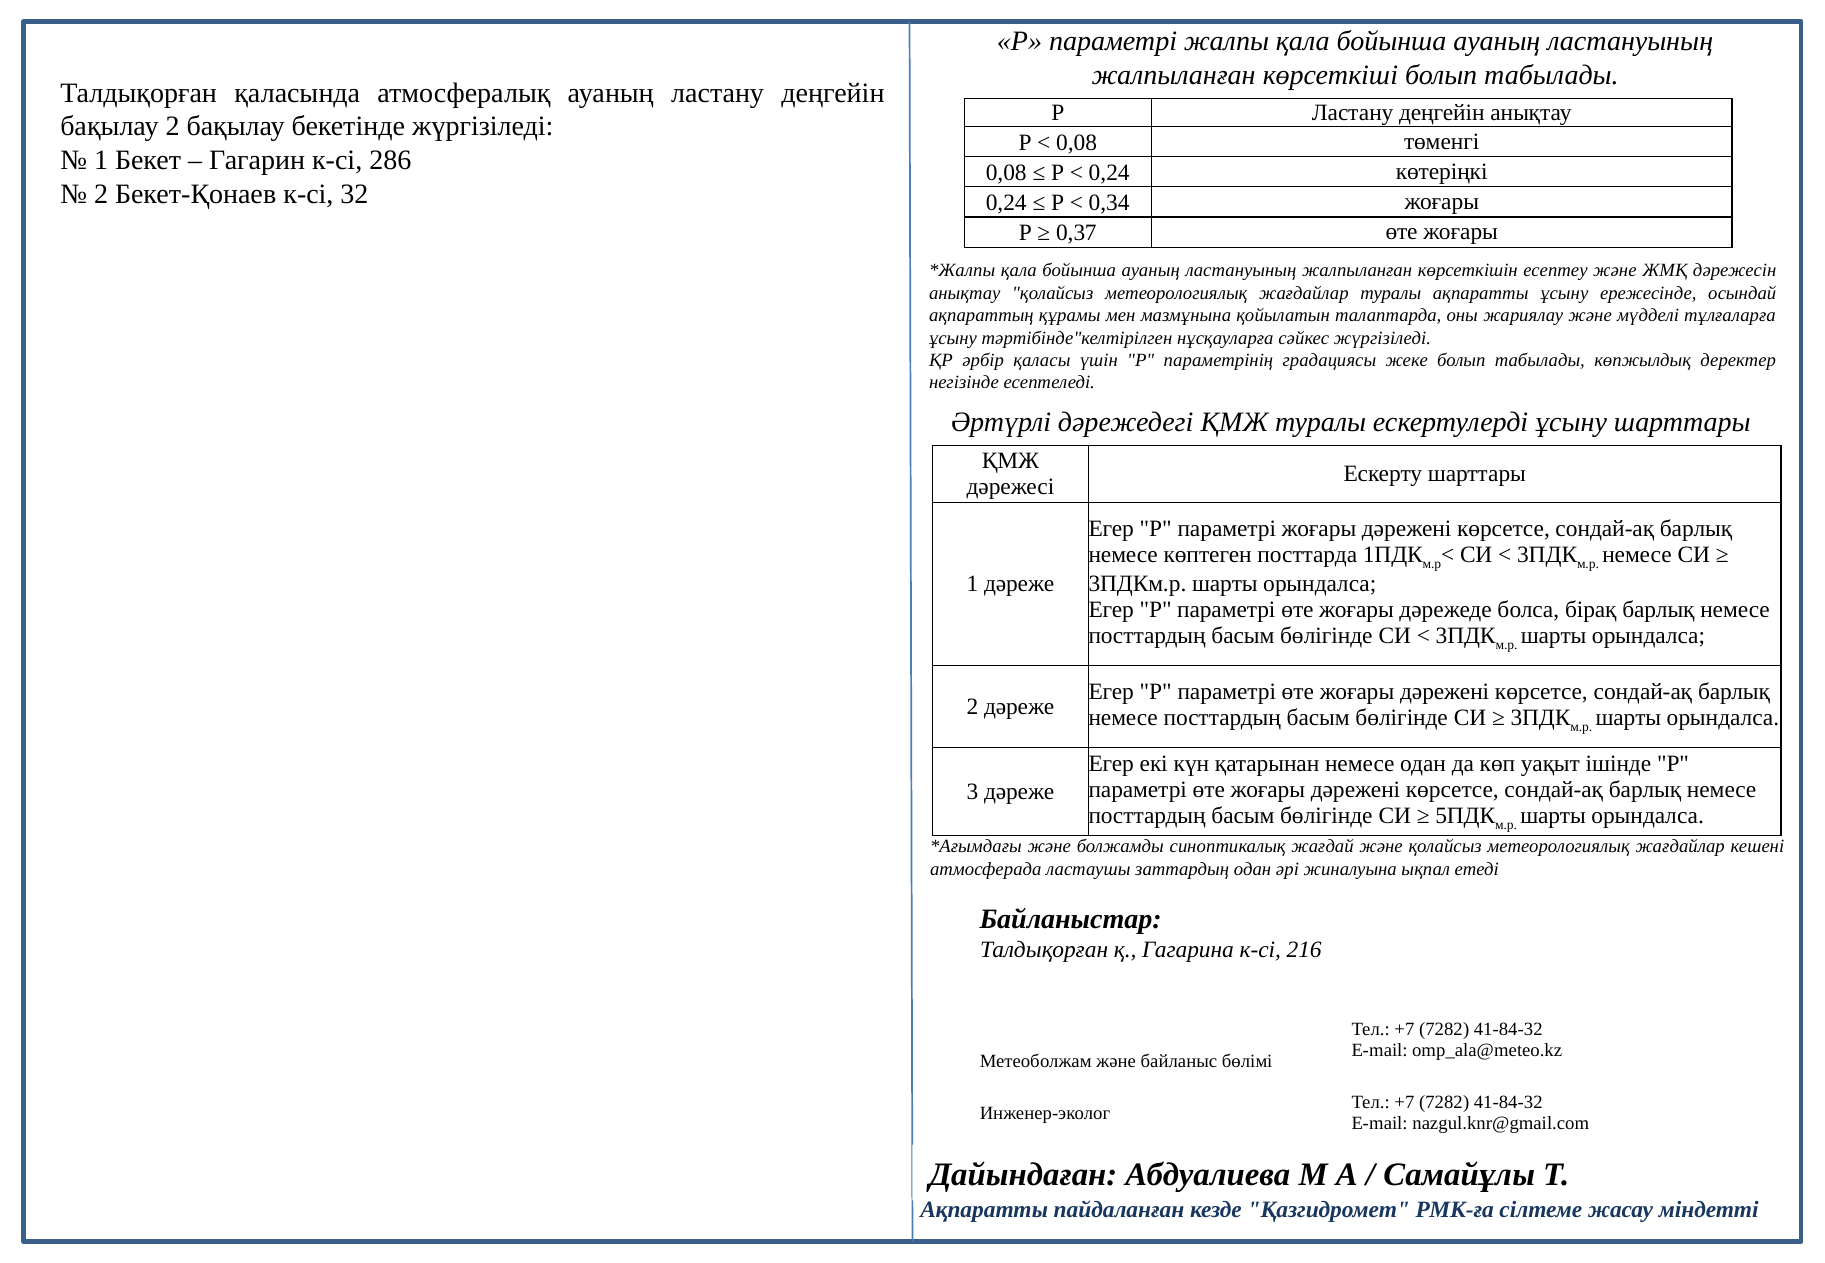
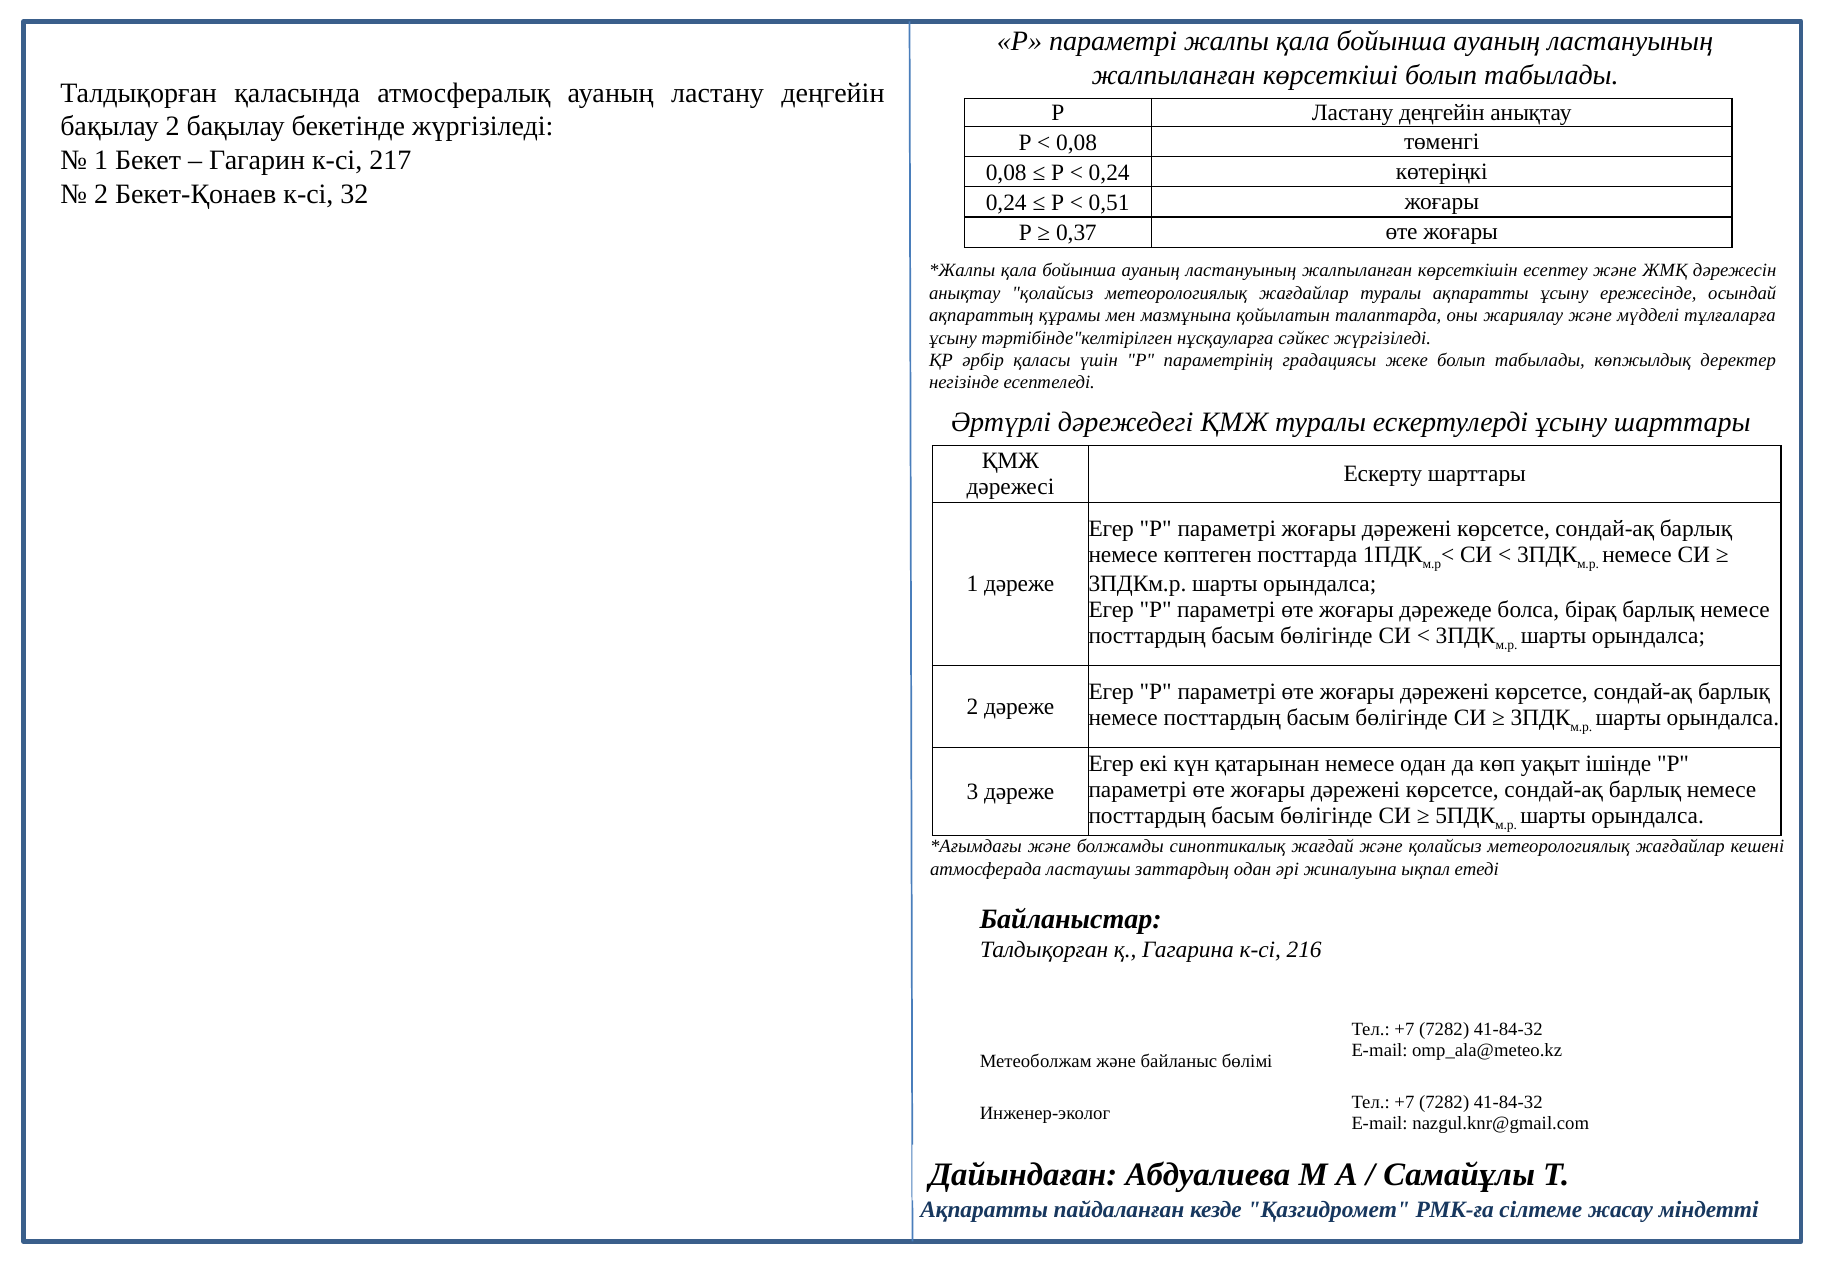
286: 286 -> 217
0,34: 0,34 -> 0,51
